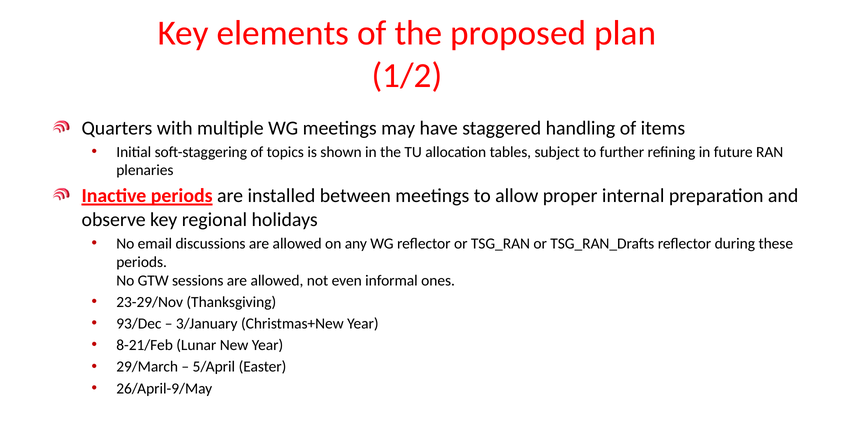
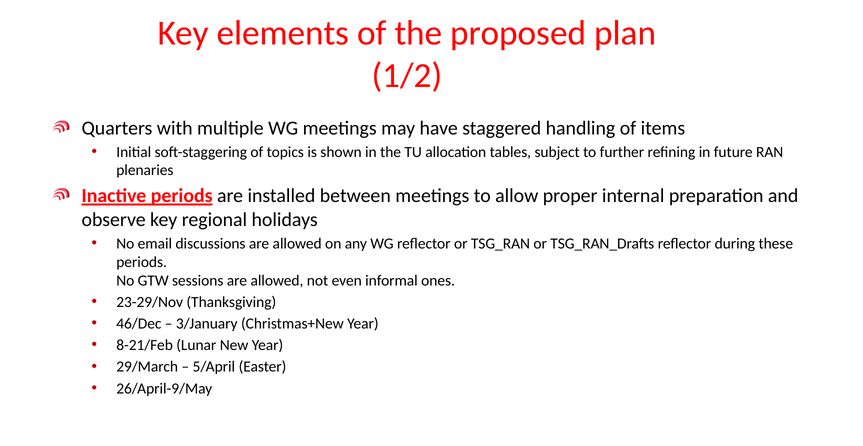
93/Dec: 93/Dec -> 46/Dec
